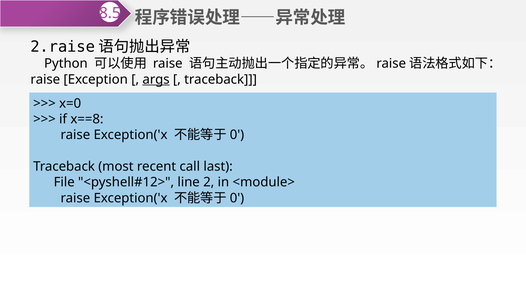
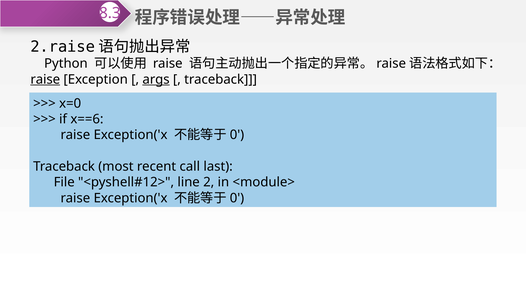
8.5: 8.5 -> 8.3
raise at (45, 79) underline: none -> present
x==8: x==8 -> x==6
